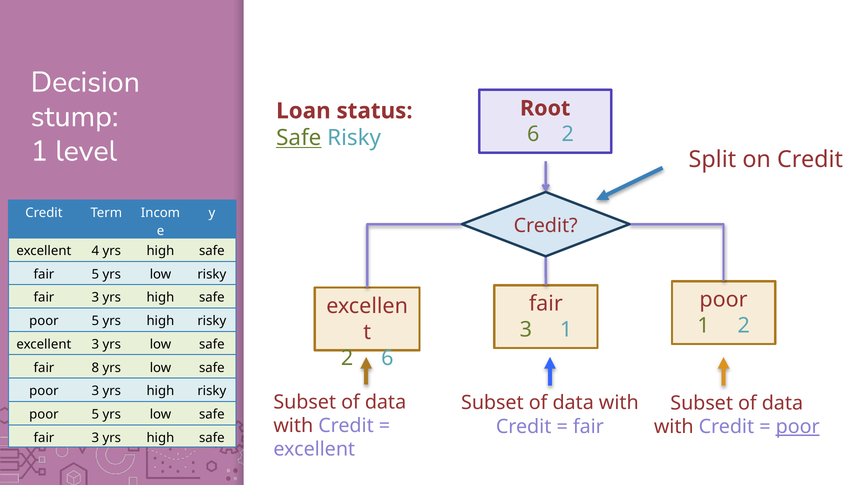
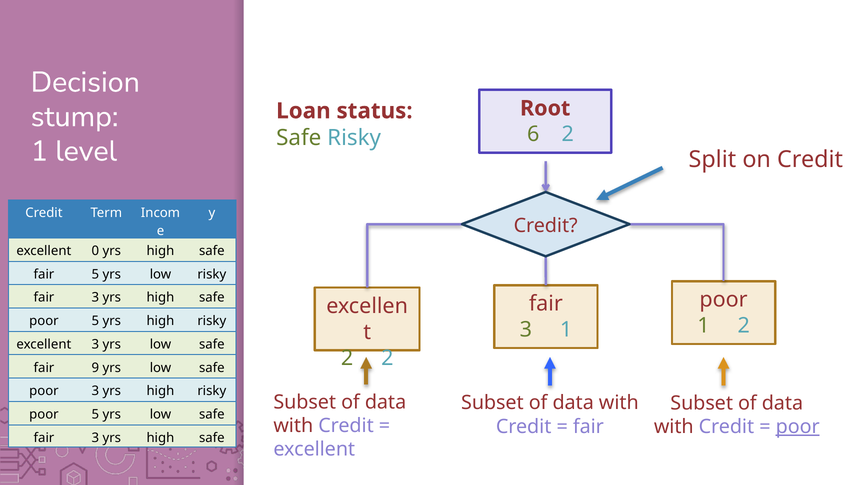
Safe at (299, 138) underline: present -> none
4: 4 -> 0
2 6: 6 -> 2
8: 8 -> 9
